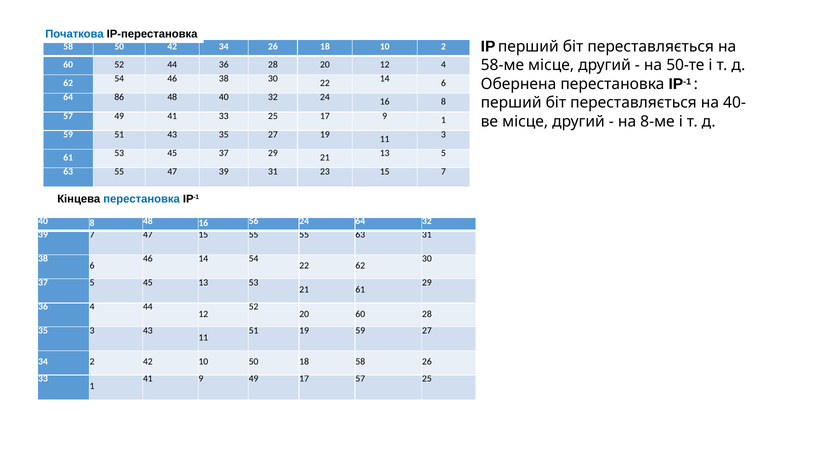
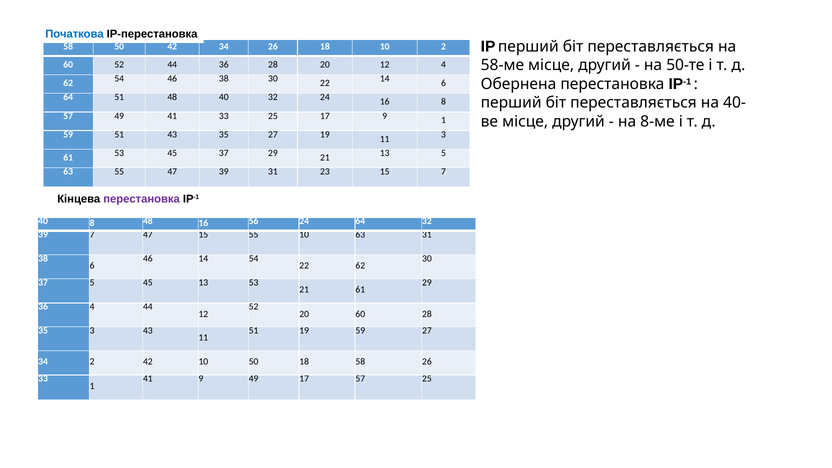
64 86: 86 -> 51
перестановка at (142, 199) colour: blue -> purple
55 55: 55 -> 10
